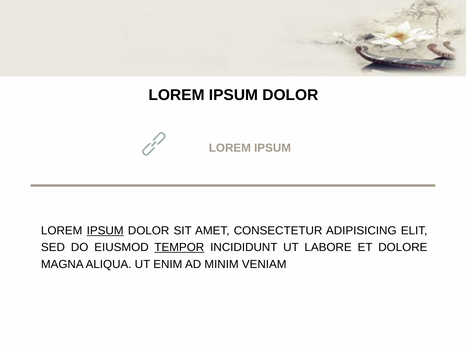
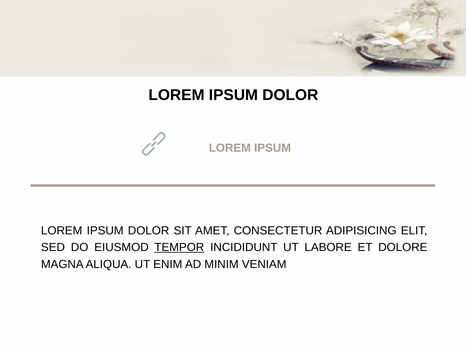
IPSUM at (105, 230) underline: present -> none
